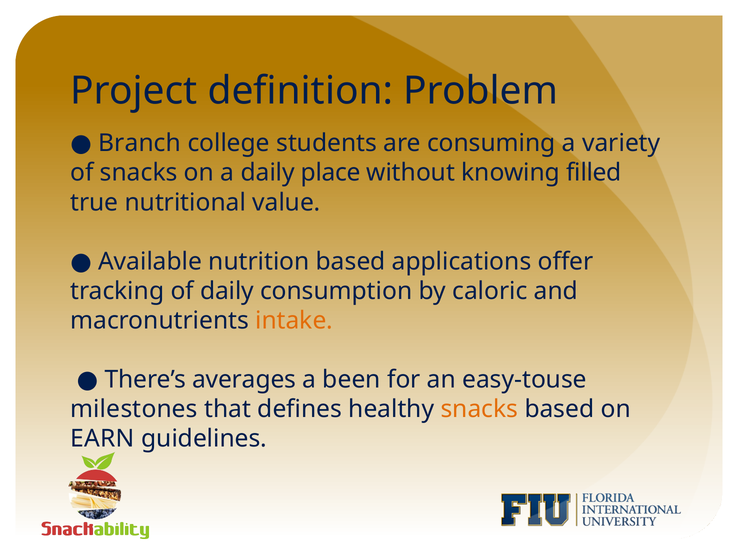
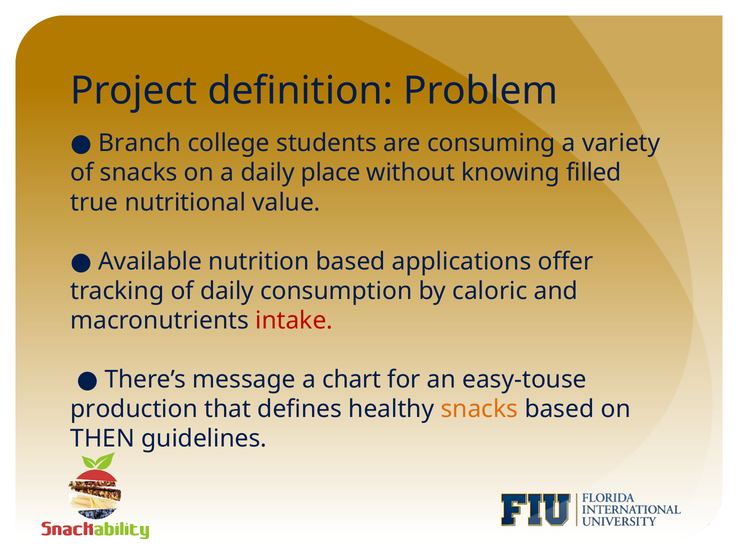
intake colour: orange -> red
averages: averages -> message
been: been -> chart
milestones: milestones -> production
EARN: EARN -> THEN
